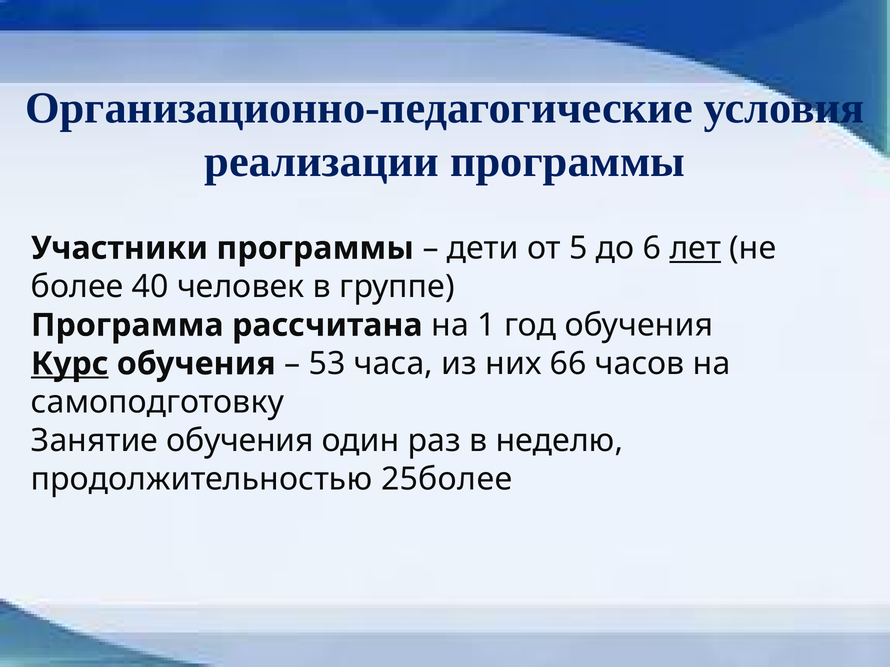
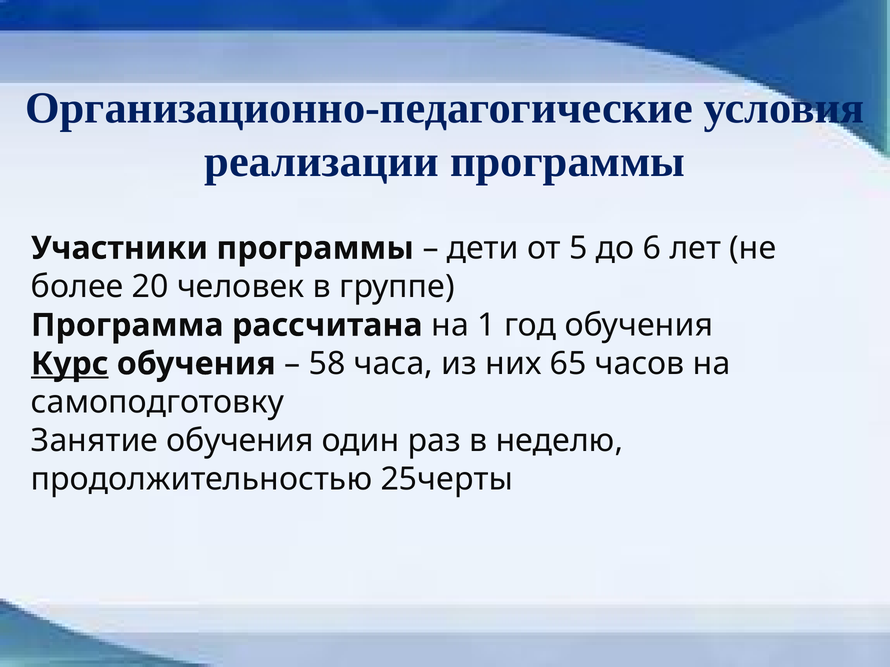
лет underline: present -> none
40: 40 -> 20
53: 53 -> 58
66: 66 -> 65
25более: 25более -> 25черты
